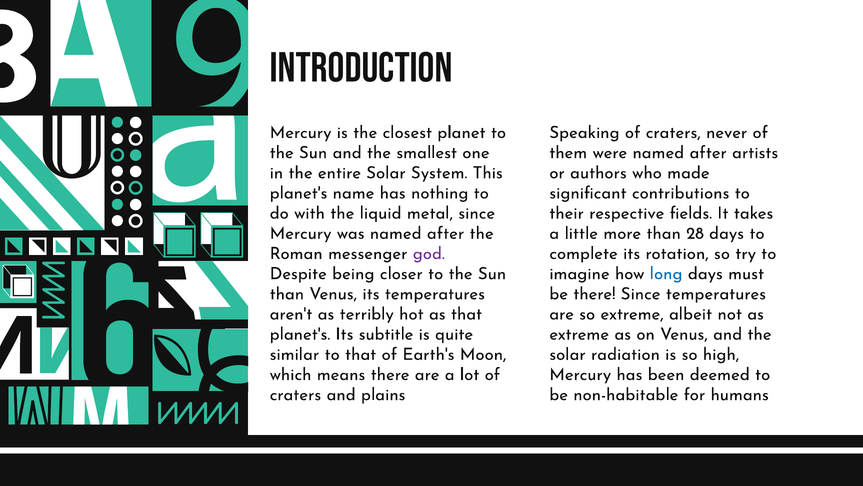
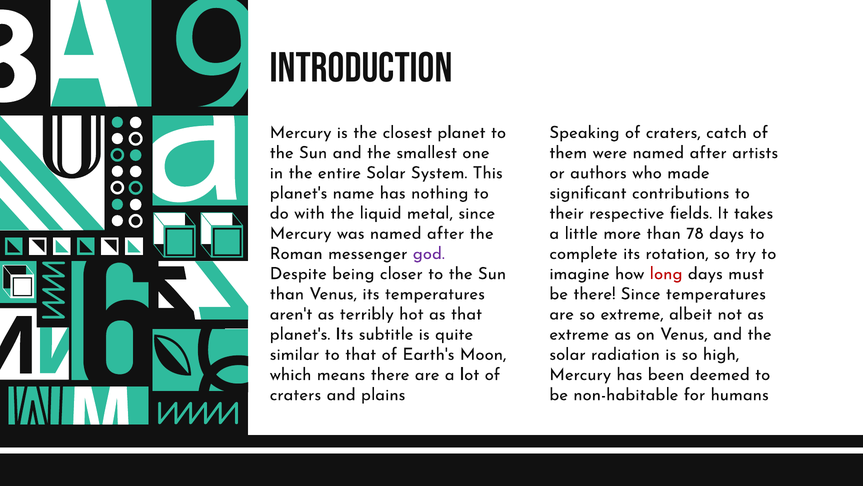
never: never -> catch
28: 28 -> 78
long colour: blue -> red
